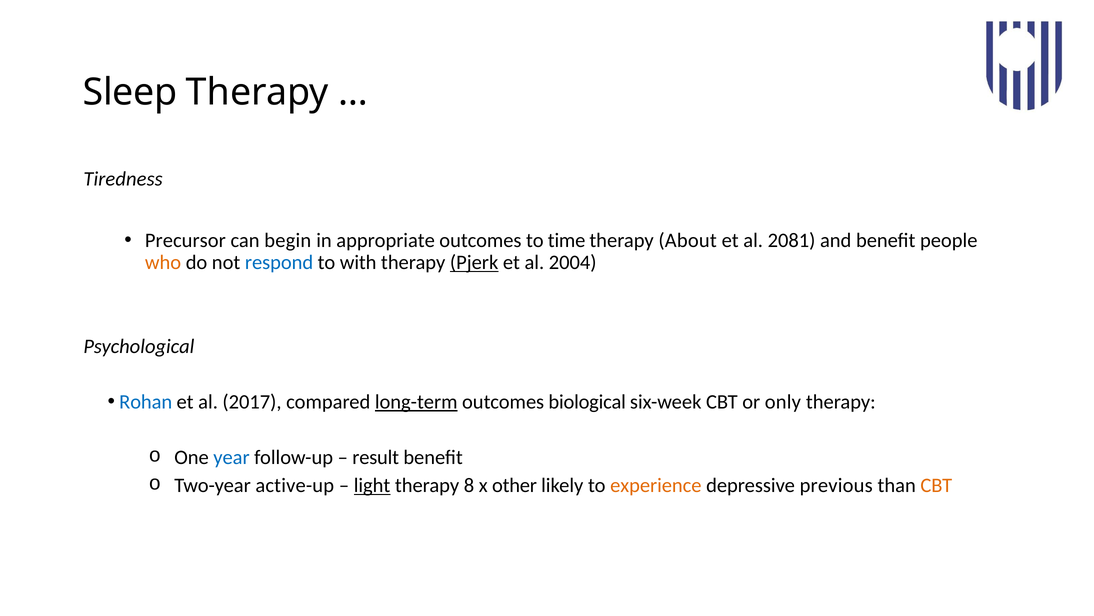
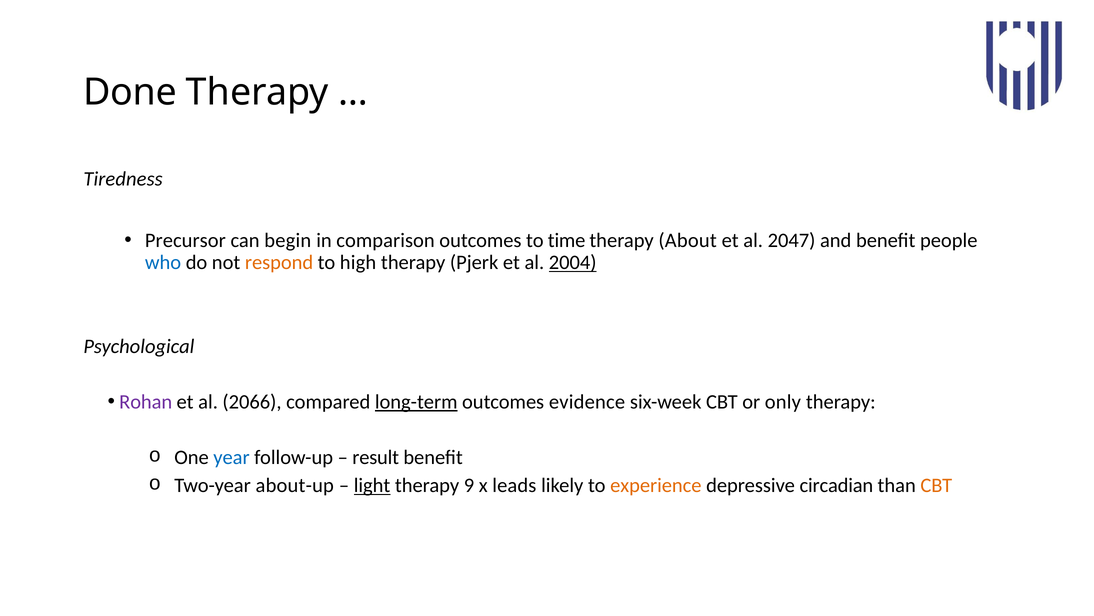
Sleep: Sleep -> Done
appropriate: appropriate -> comparison
2081: 2081 -> 2047
who colour: orange -> blue
respond colour: blue -> orange
with: with -> high
Pjerk underline: present -> none
2004 underline: none -> present
Rohan colour: blue -> purple
2017: 2017 -> 2066
biological: biological -> evidence
active-up: active-up -> about-up
8: 8 -> 9
other: other -> leads
previous: previous -> circadian
